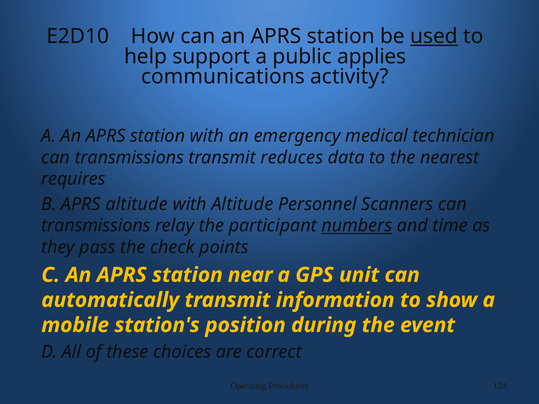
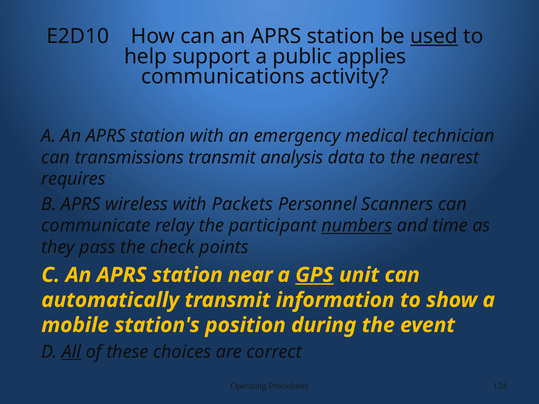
reduces: reduces -> analysis
APRS altitude: altitude -> wireless
with Altitude: Altitude -> Packets
transmissions at (96, 226): transmissions -> communicate
GPS underline: none -> present
All underline: none -> present
